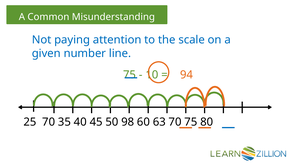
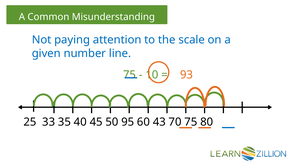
94: 94 -> 93
25 70: 70 -> 33
98: 98 -> 95
63: 63 -> 43
